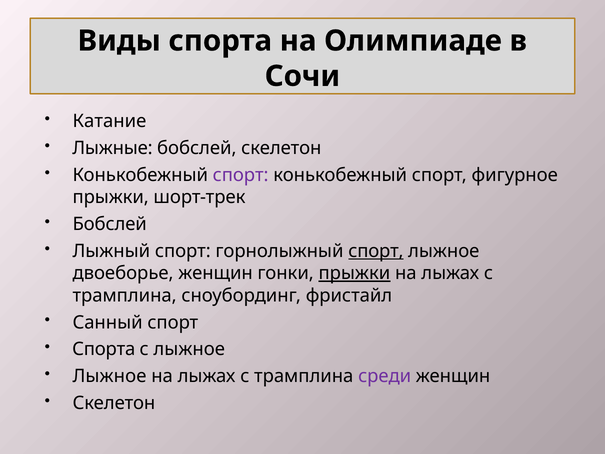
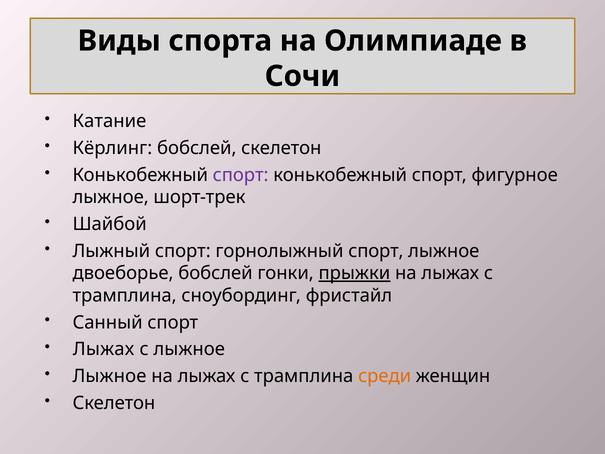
Лыжные: Лыжные -> Кёрлинг
прыжки at (111, 197): прыжки -> лыжное
Бобслей at (110, 224): Бобслей -> Шайбой
спорт at (376, 251) underline: present -> none
двоеборье женщин: женщин -> бобслей
Спорта at (104, 349): Спорта -> Лыжах
среди colour: purple -> orange
